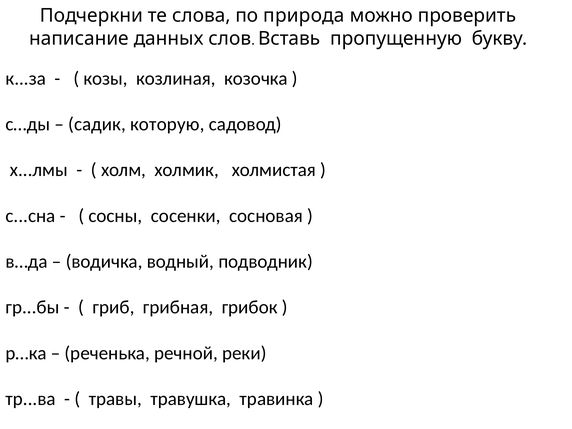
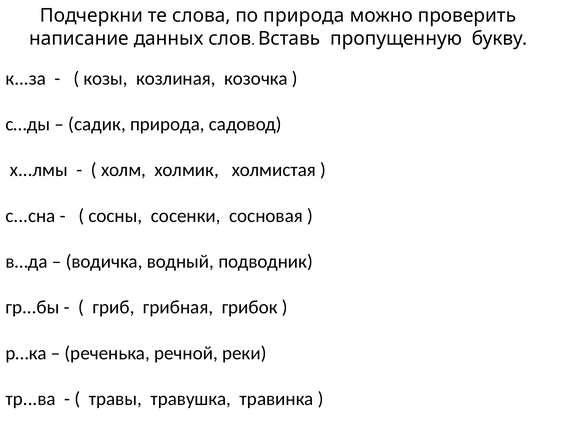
садик которую: которую -> природа
